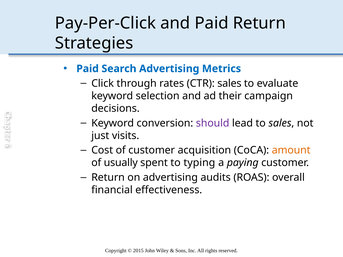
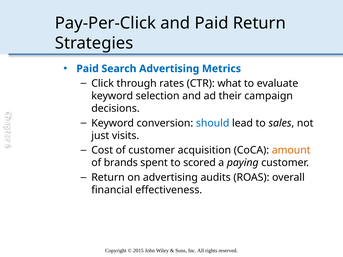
CTR sales: sales -> what
should colour: purple -> blue
usually: usually -> brands
typing: typing -> scored
